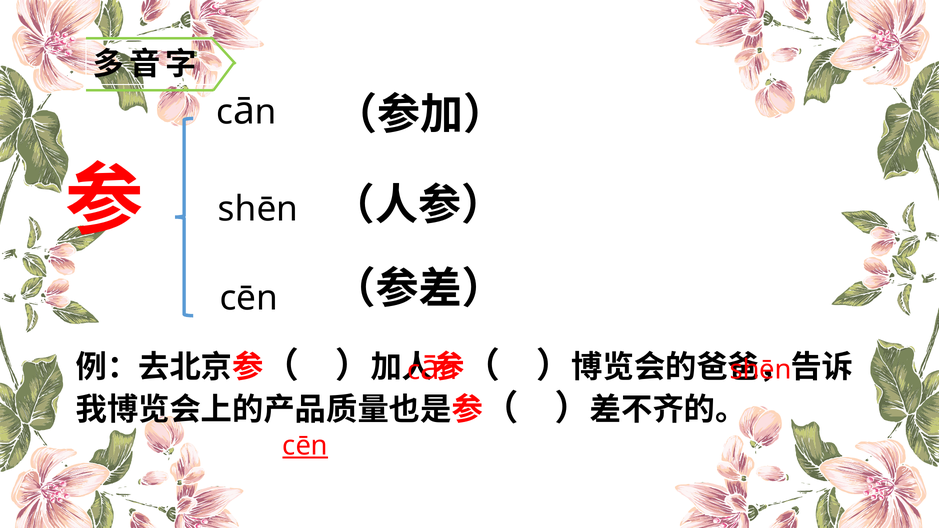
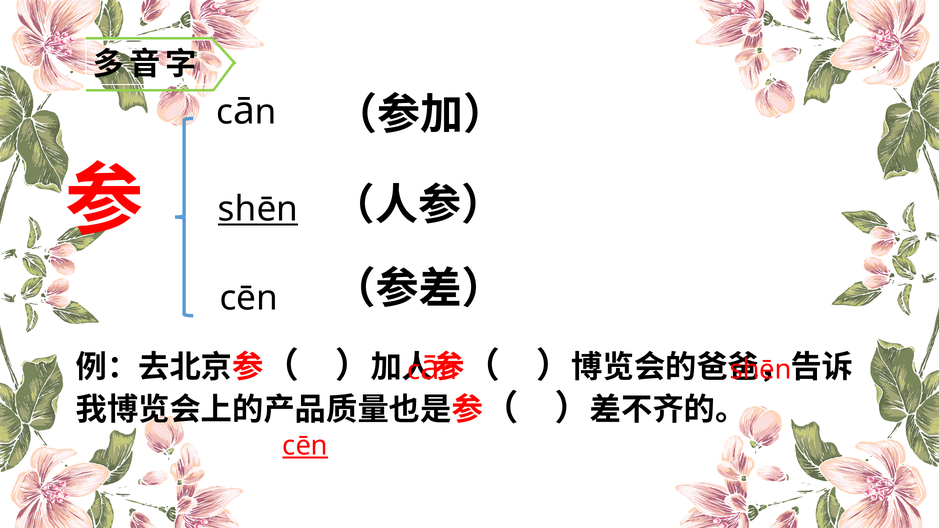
shēn at (258, 209) underline: none -> present
